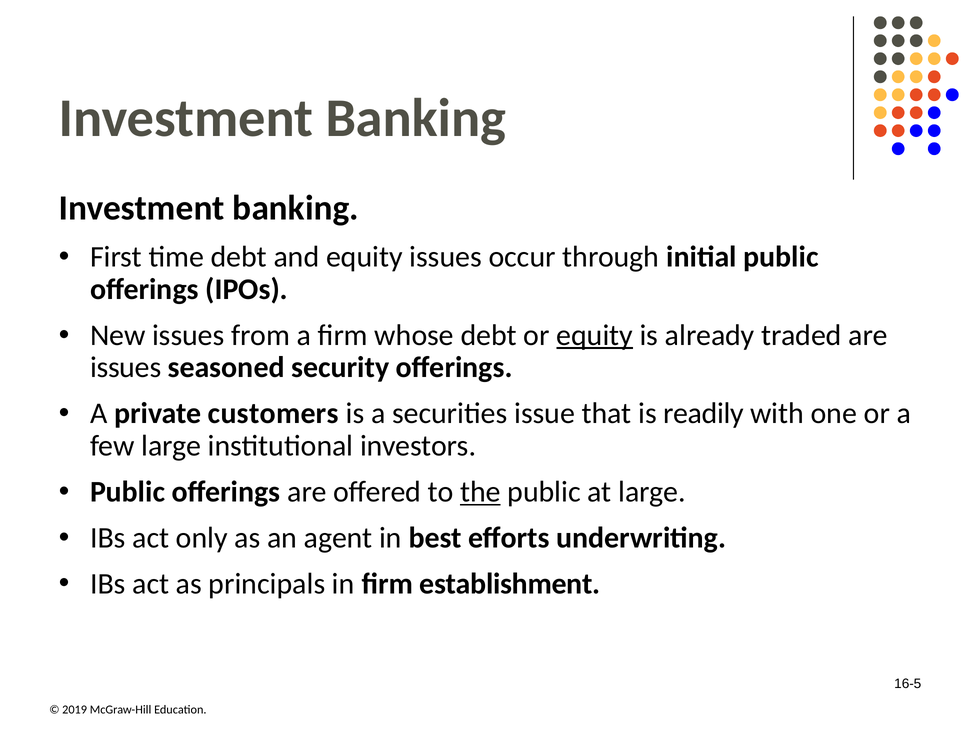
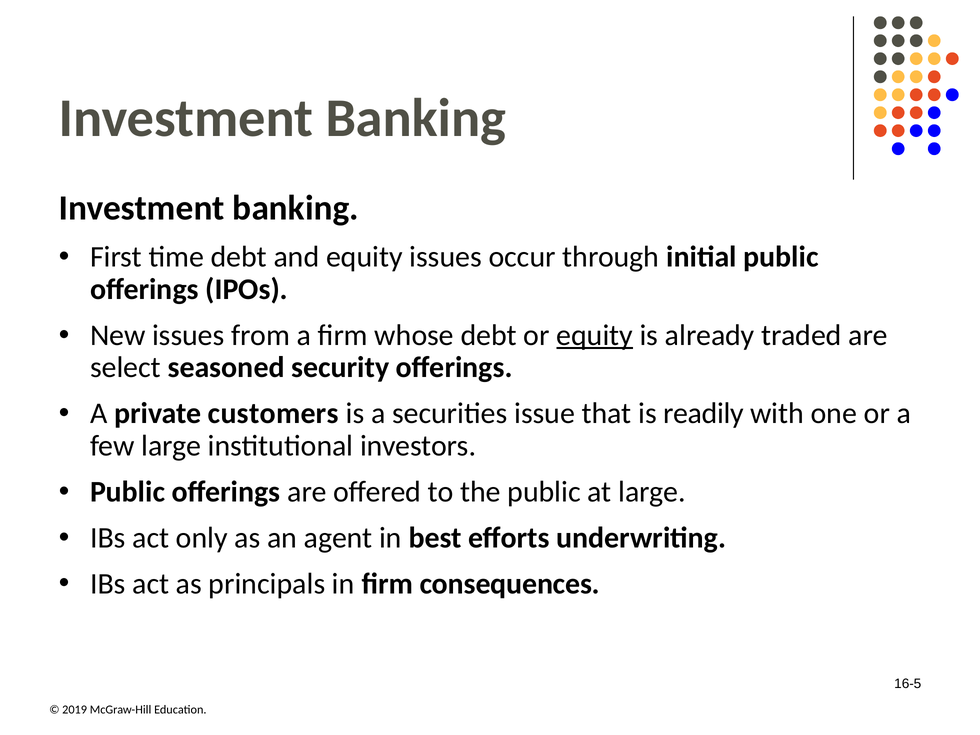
issues at (126, 368): issues -> select
the underline: present -> none
establishment: establishment -> consequences
